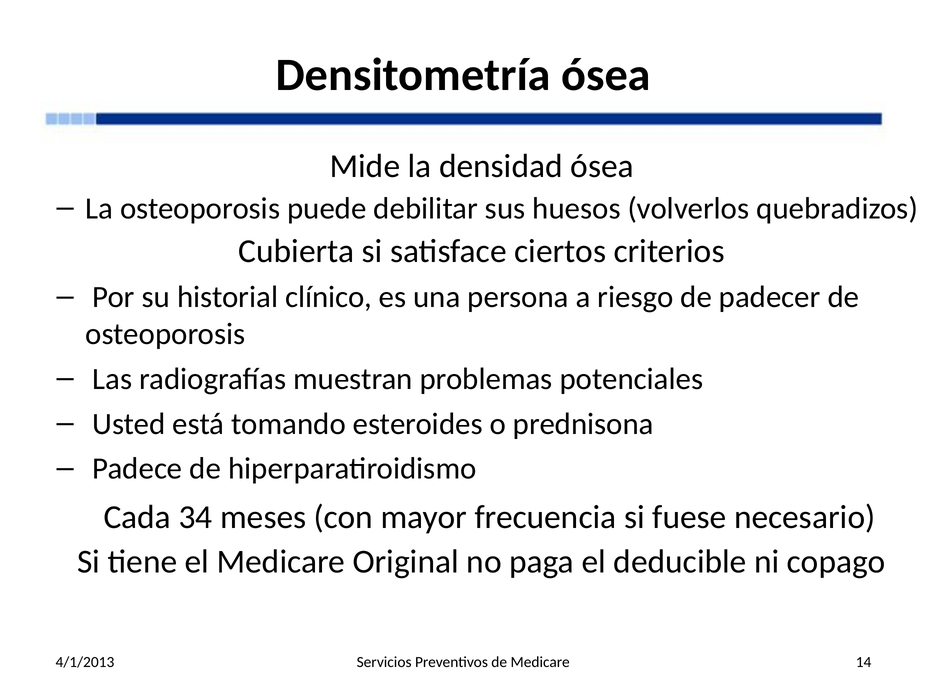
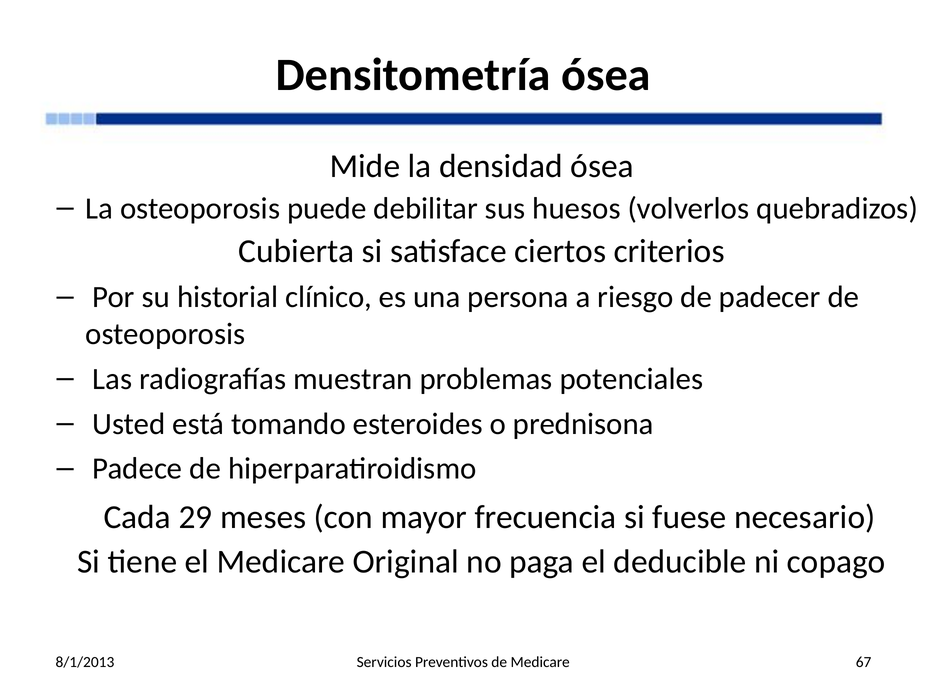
34: 34 -> 29
4/1/2013: 4/1/2013 -> 8/1/2013
14: 14 -> 67
